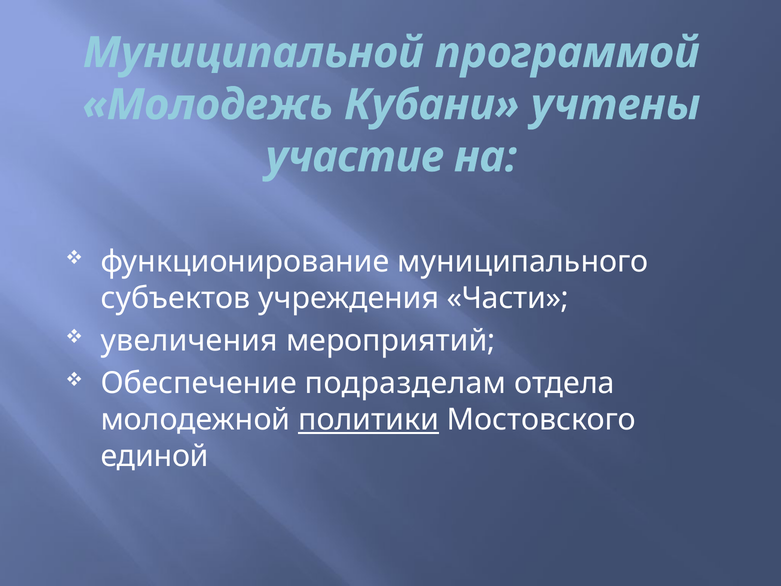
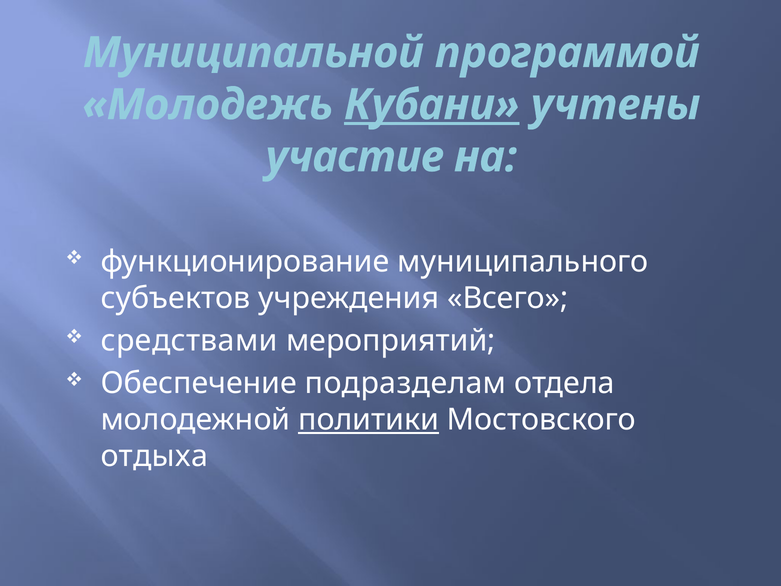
Кубани underline: none -> present
Части: Части -> Всего
увеличения: увеличения -> средствами
единой: единой -> отдыха
